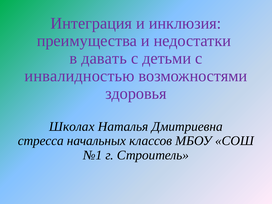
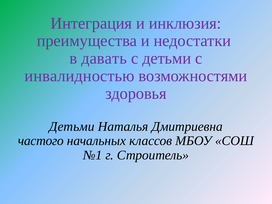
Школах at (72, 127): Школах -> Детьми
стресса: стресса -> частого
